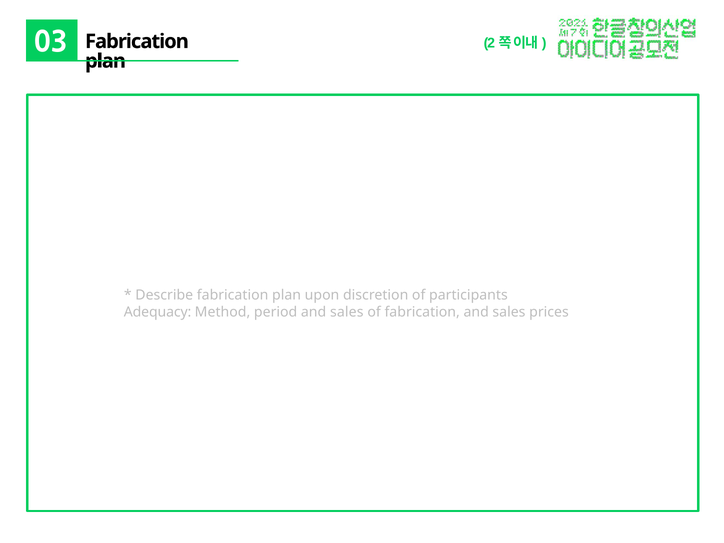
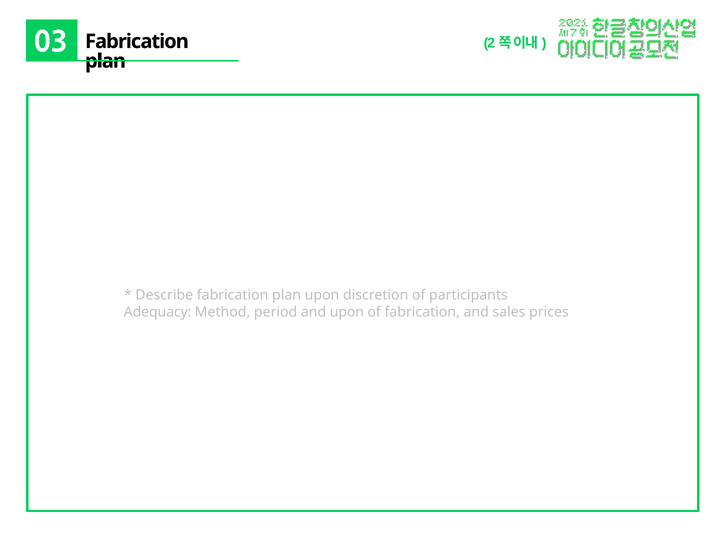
period and sales: sales -> upon
